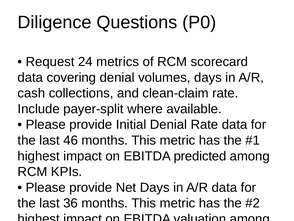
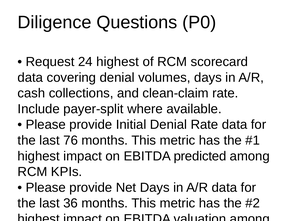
24 metrics: metrics -> highest
46: 46 -> 76
